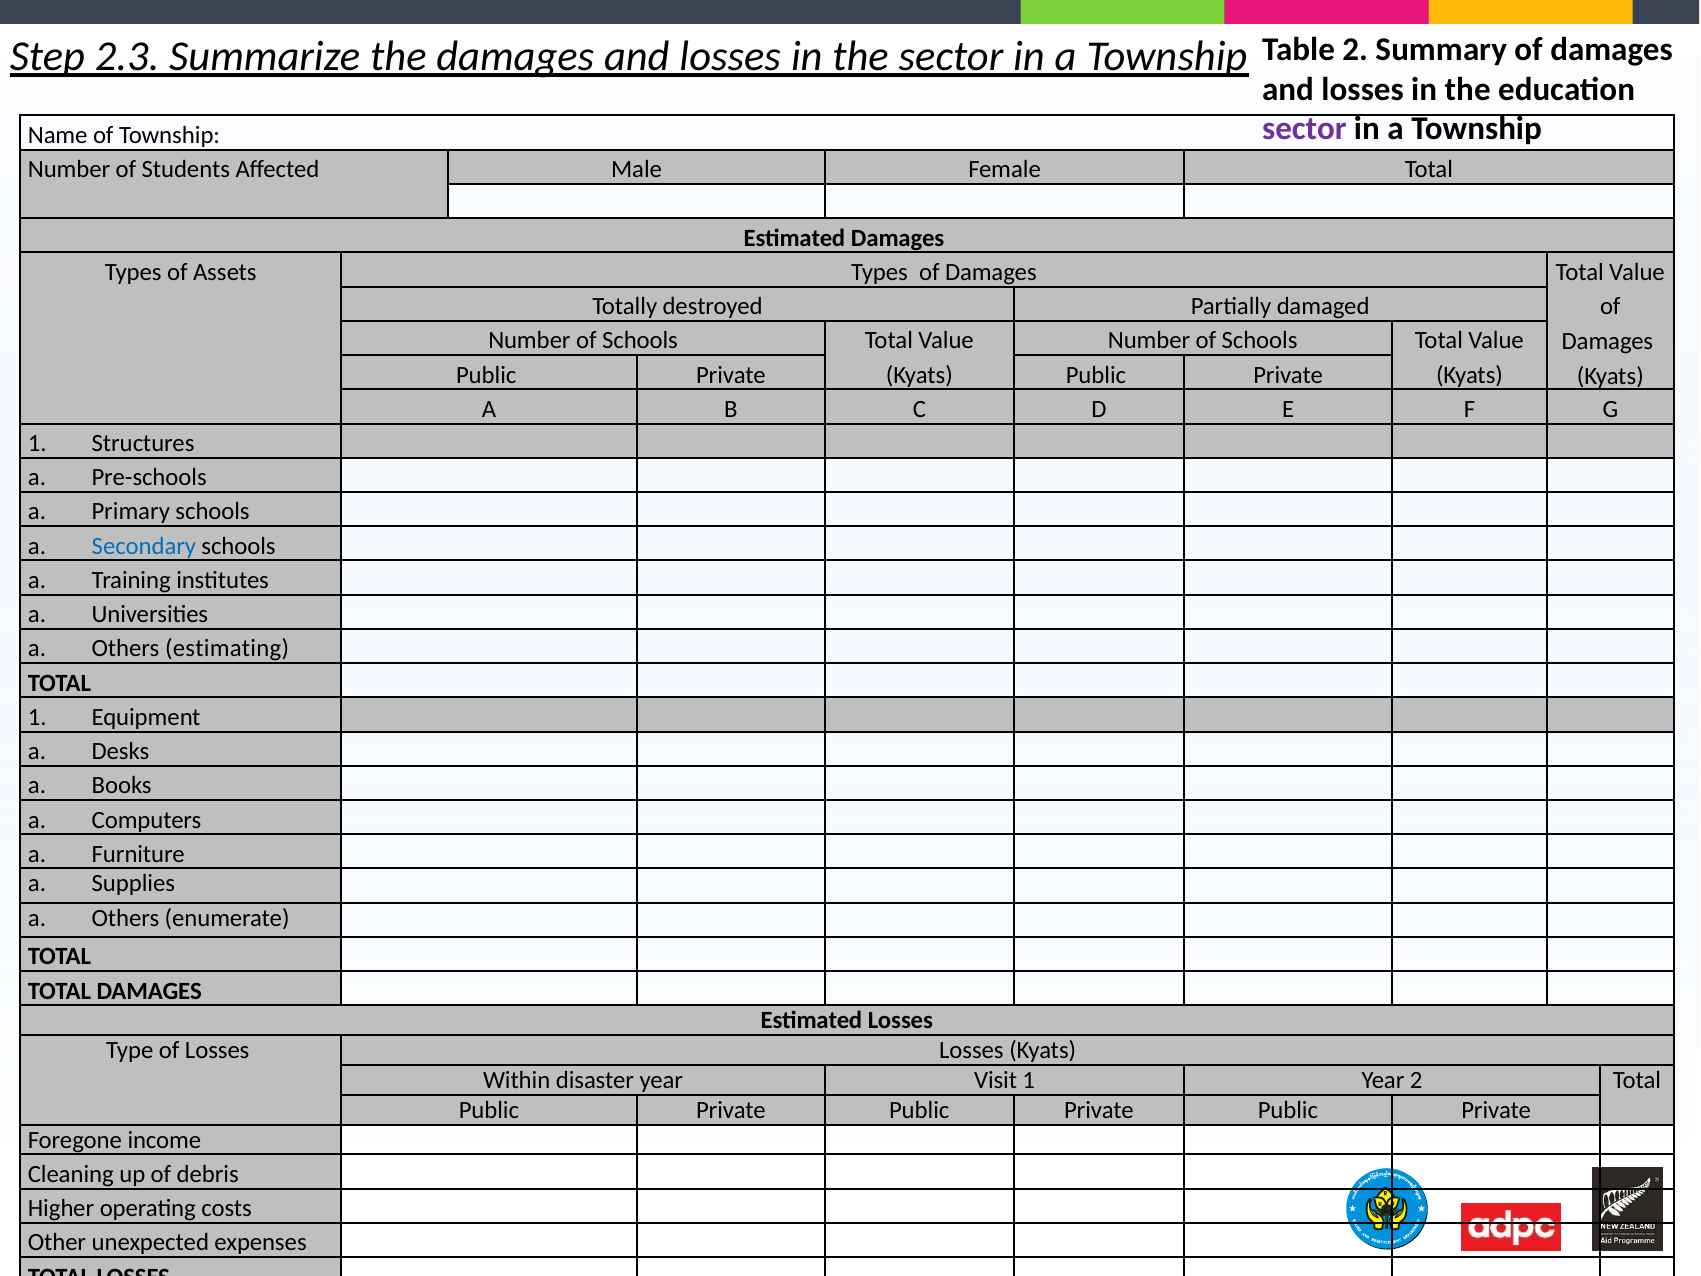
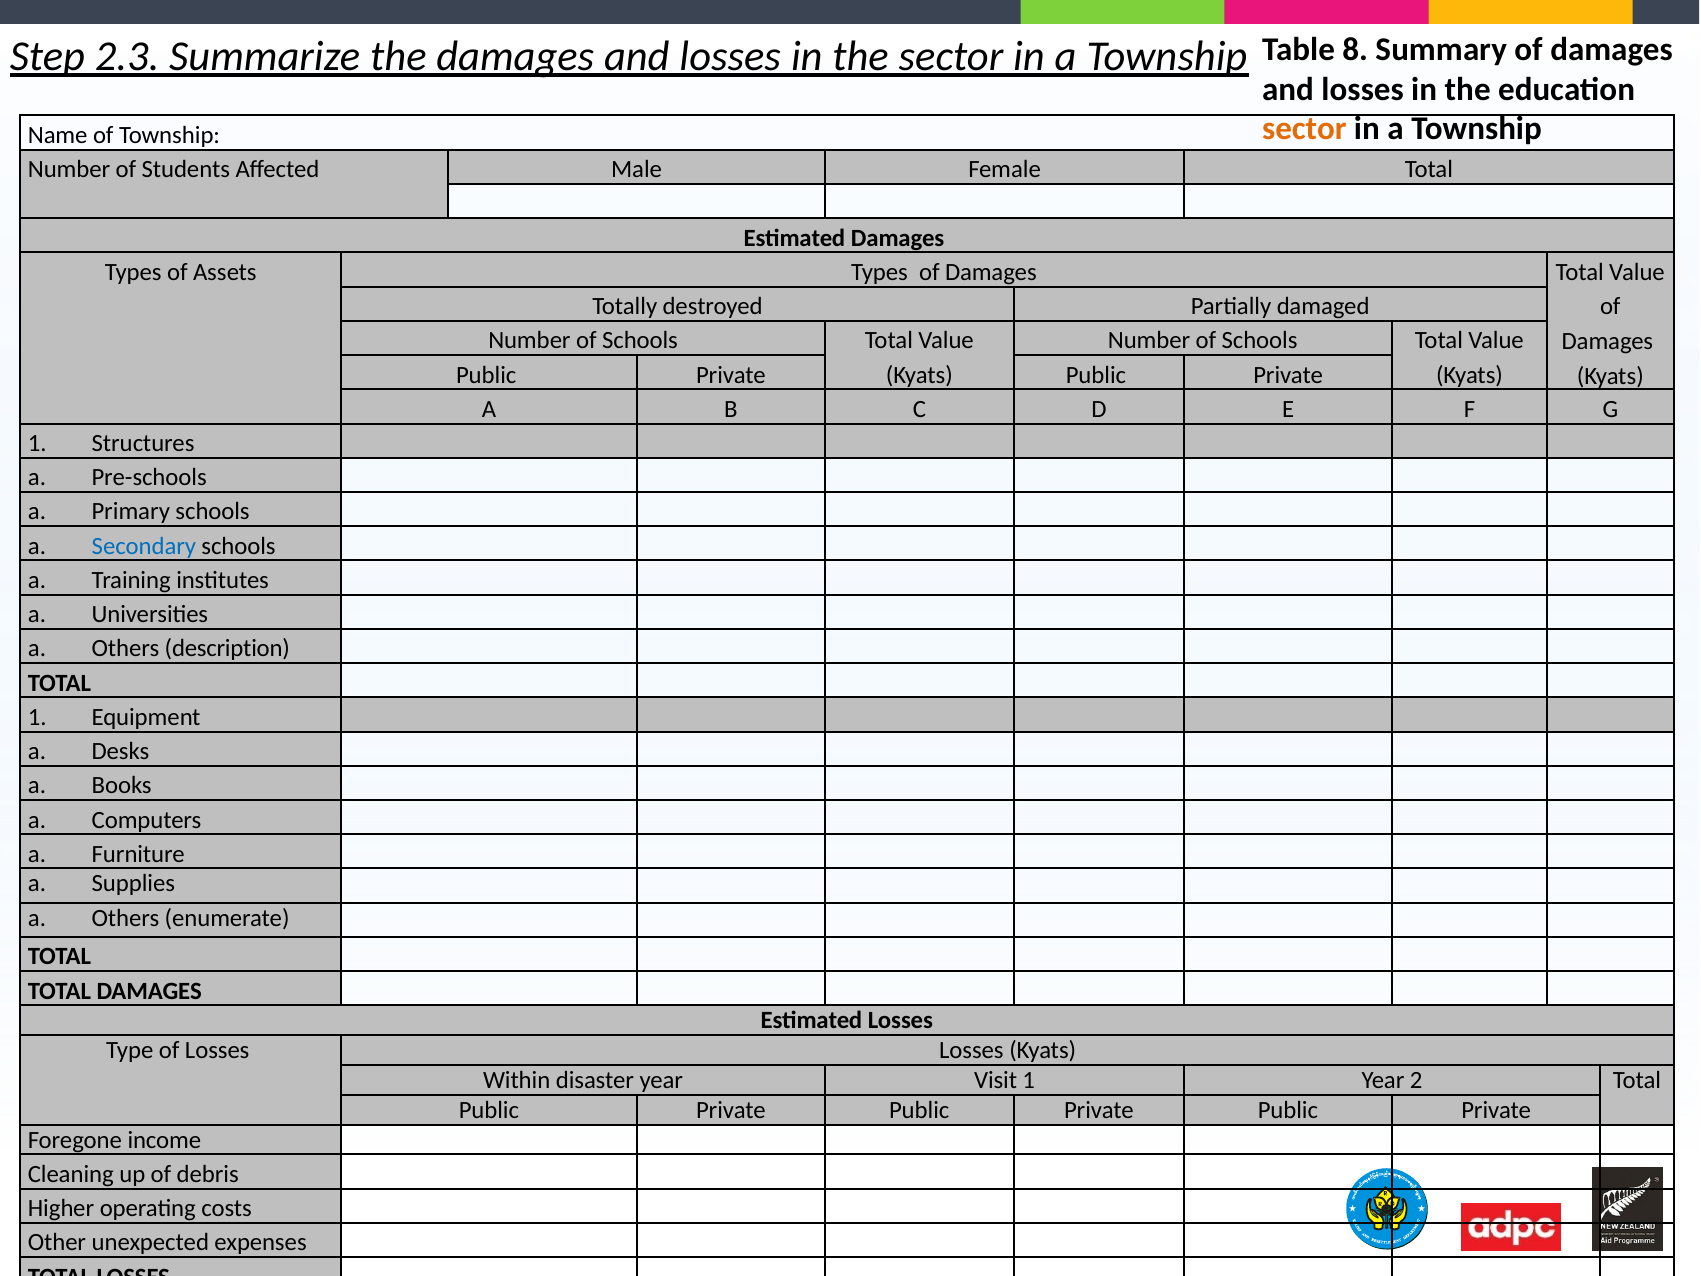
Table 2: 2 -> 8
sector at (1304, 129) colour: purple -> orange
estimating: estimating -> description
